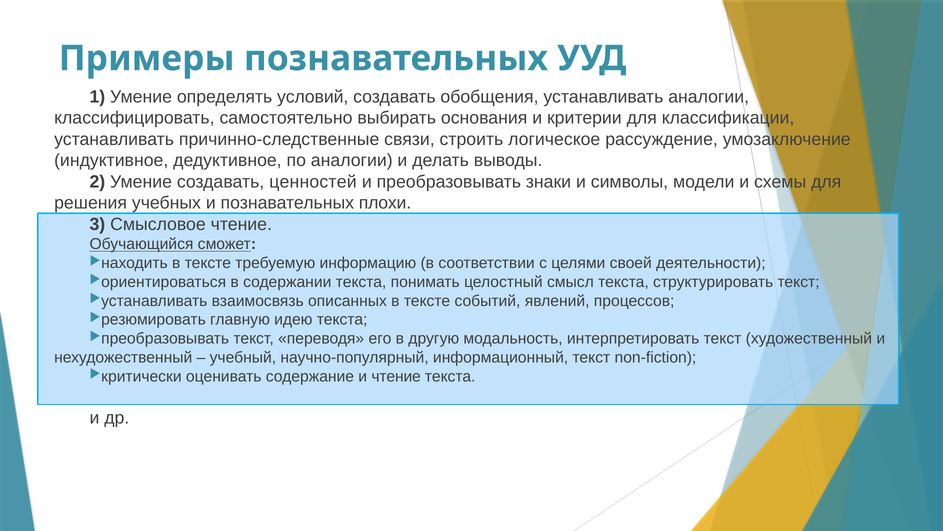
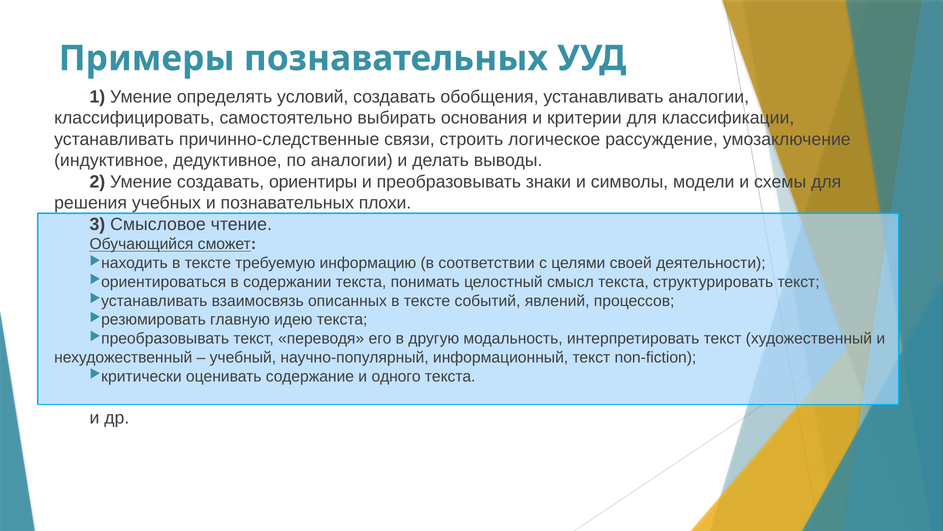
ценностей: ценностей -> ориентиры
и чтение: чтение -> одного
